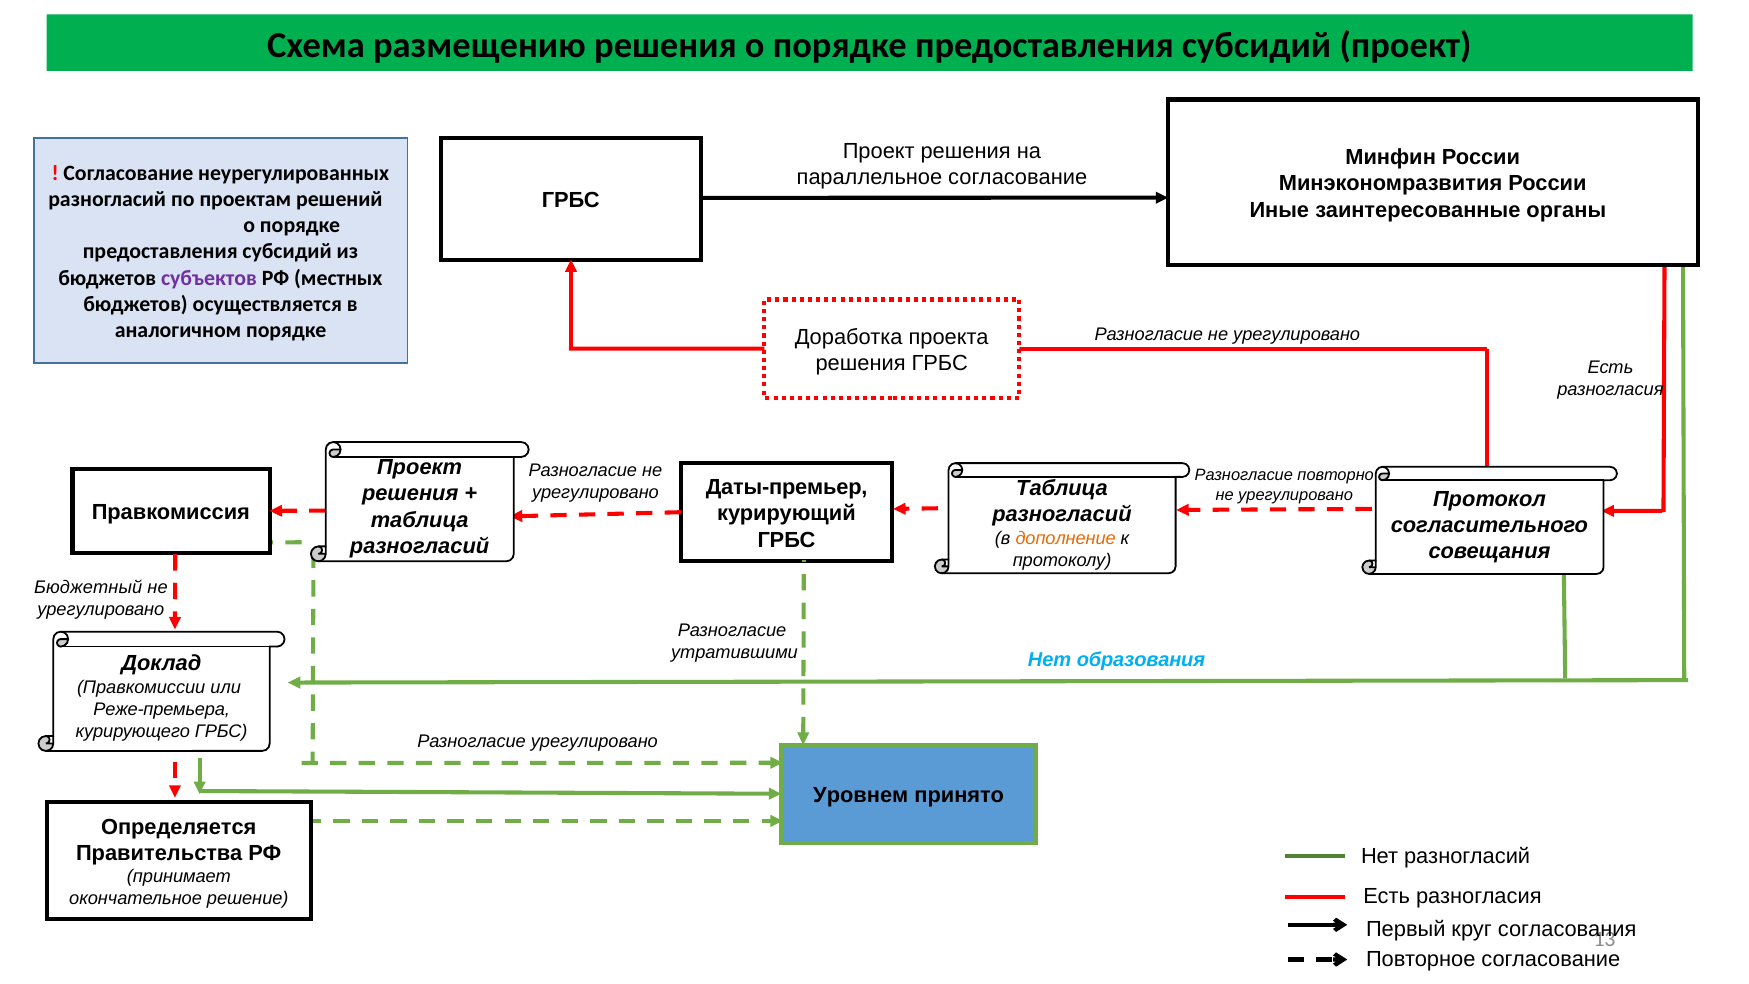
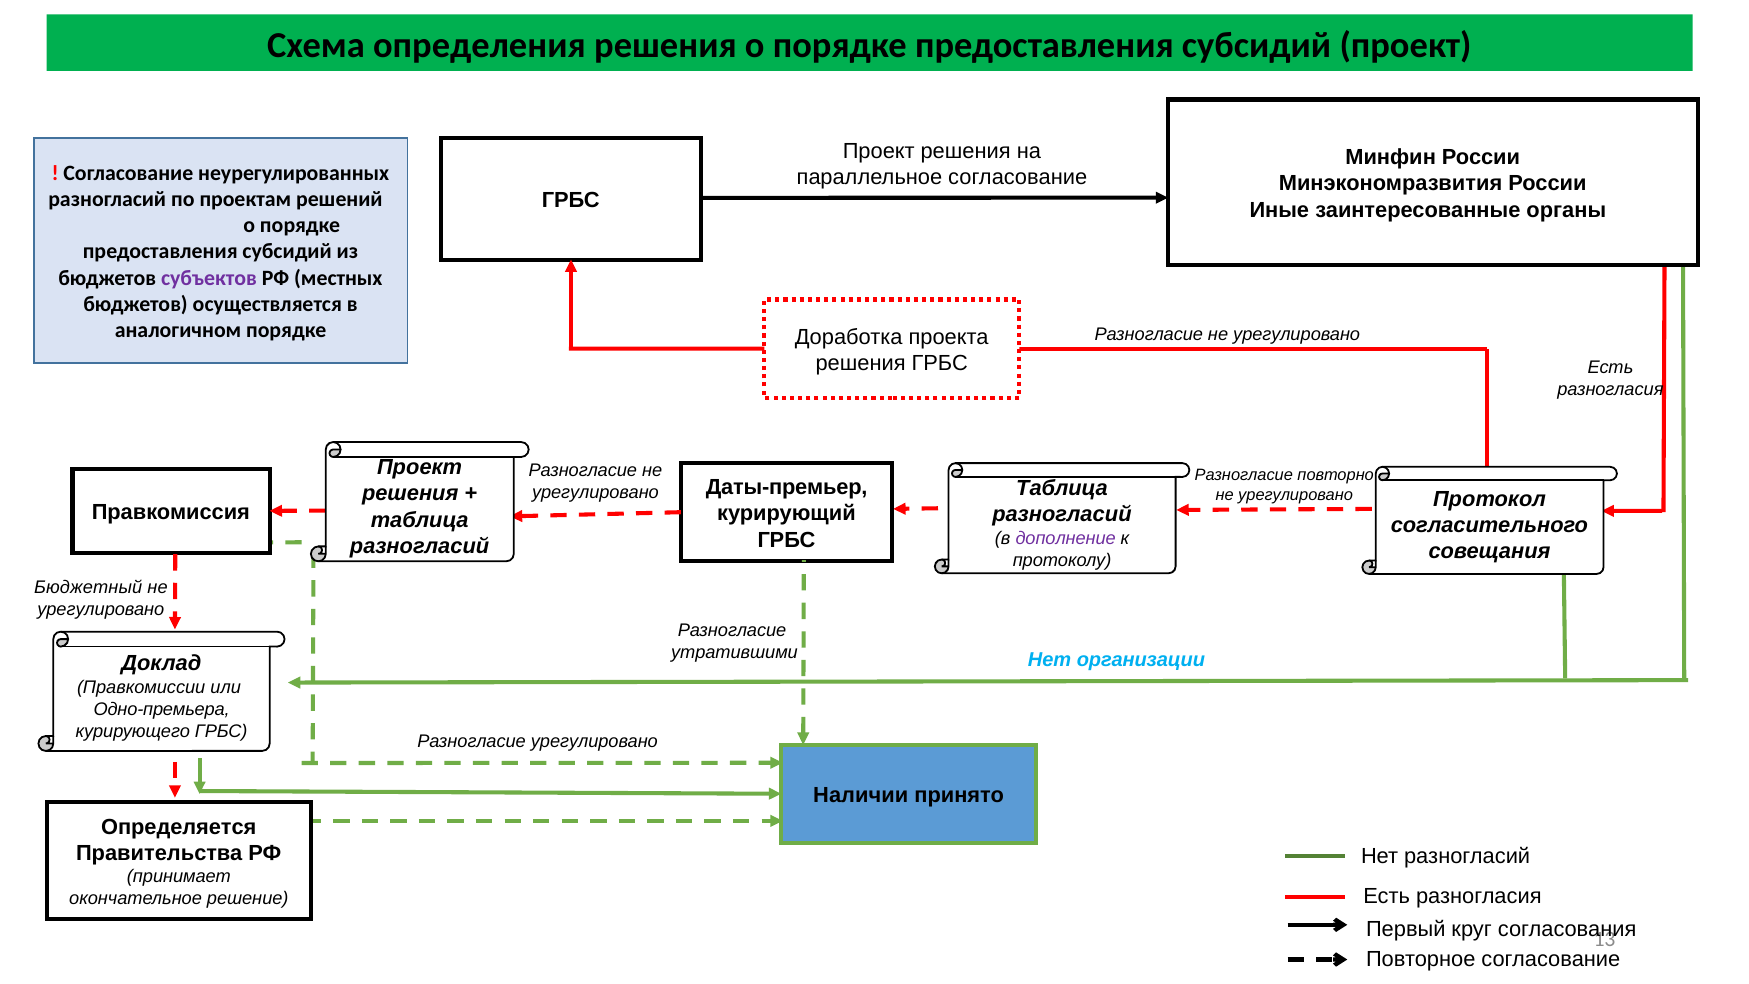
размещению: размещению -> определения
дополнение colour: orange -> purple
образования: образования -> организации
Реже-премьера: Реже-премьера -> Одно-премьера
Уровнем: Уровнем -> Наличии
